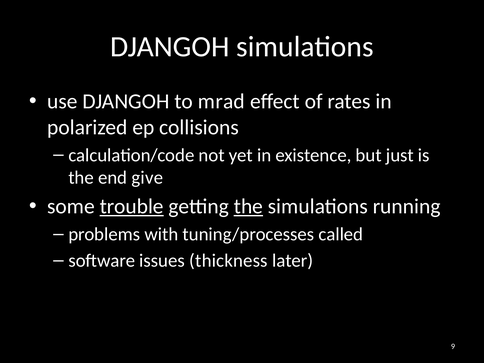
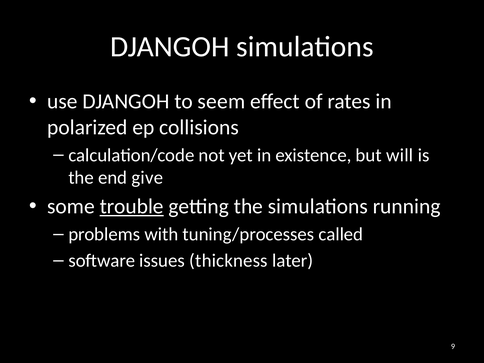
mrad: mrad -> seem
just: just -> will
the at (248, 206) underline: present -> none
